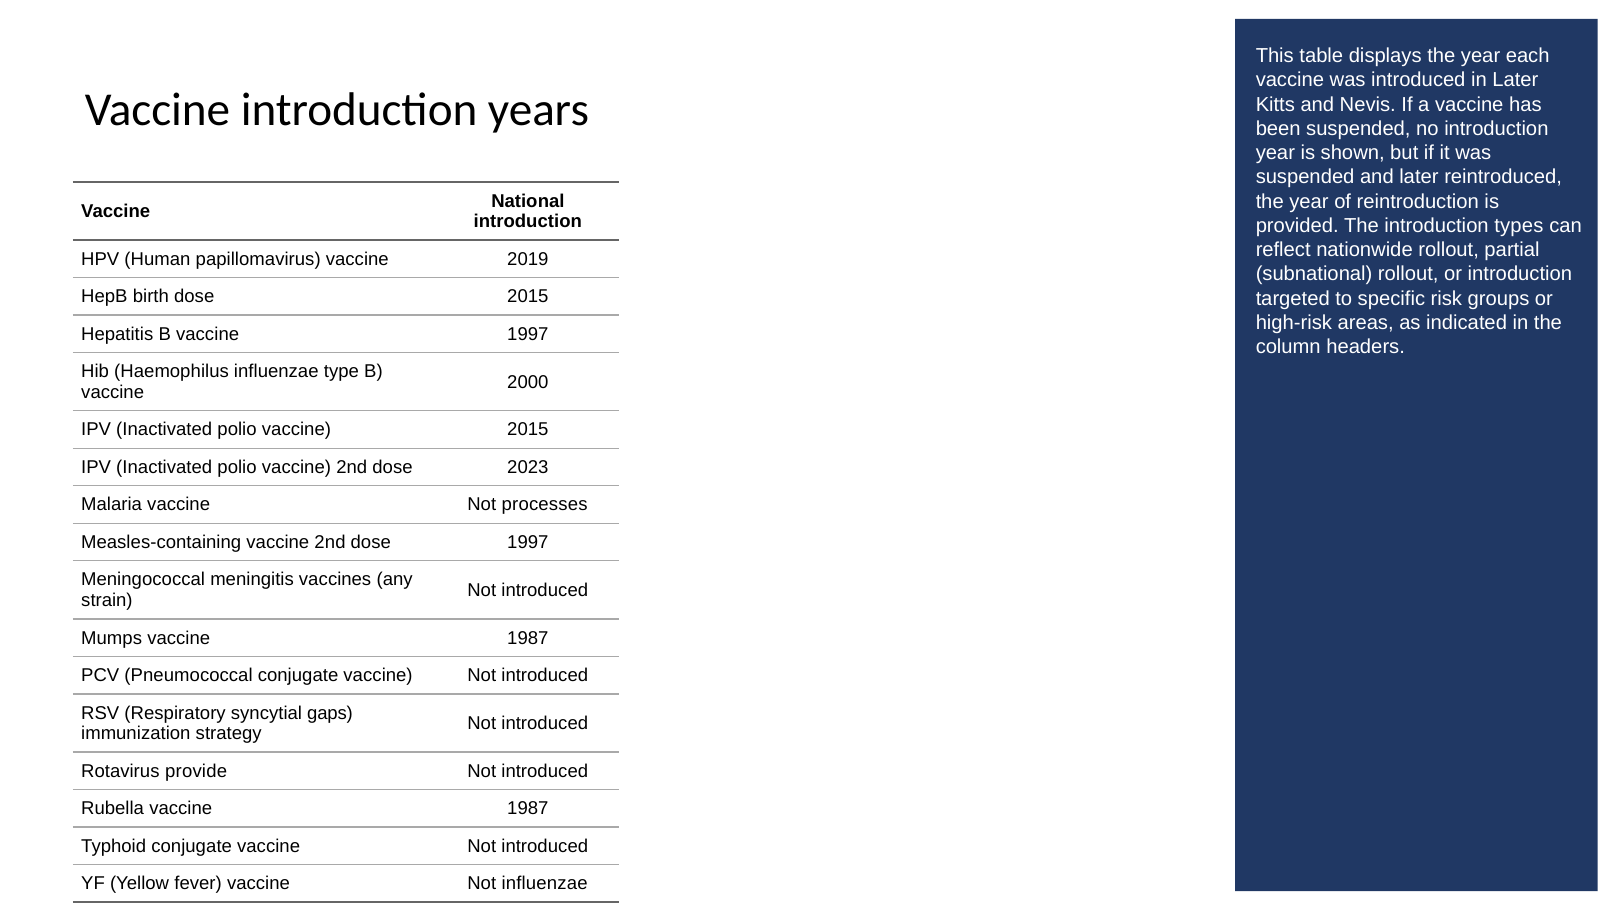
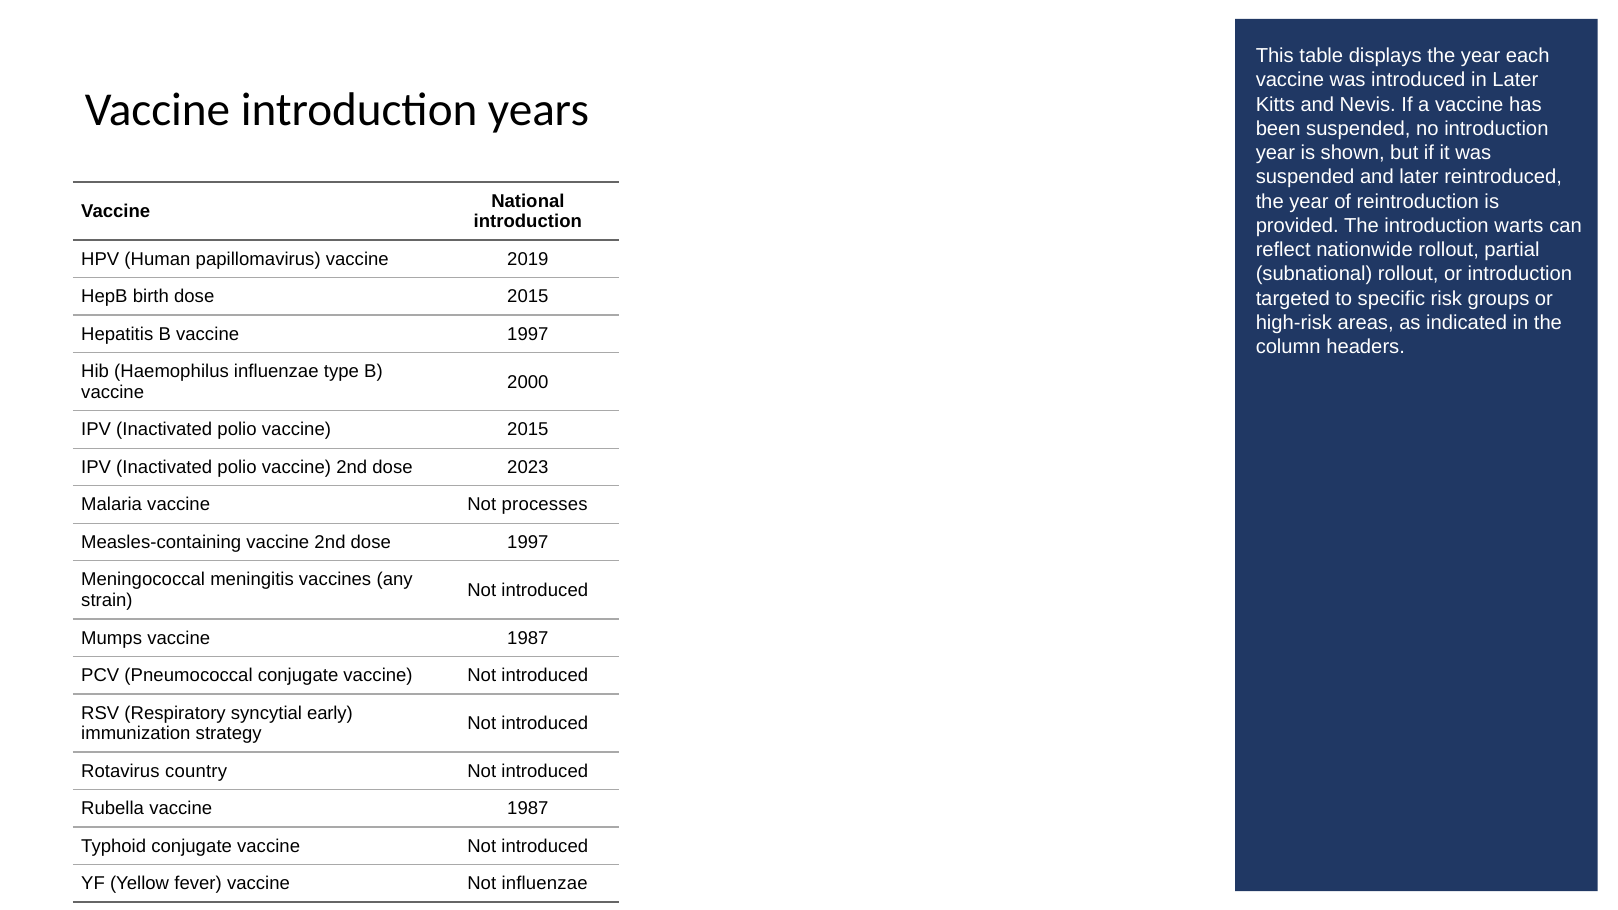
types: types -> warts
gaps: gaps -> early
provide: provide -> country
